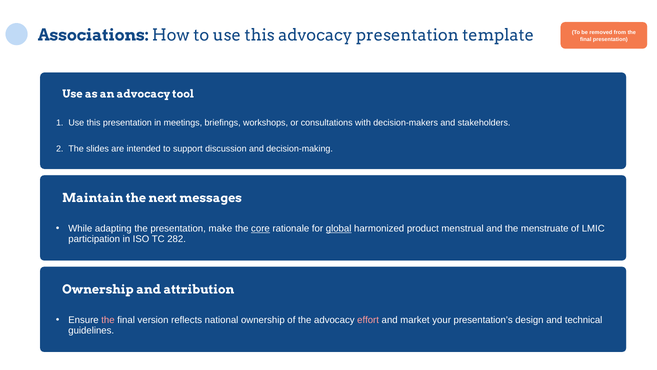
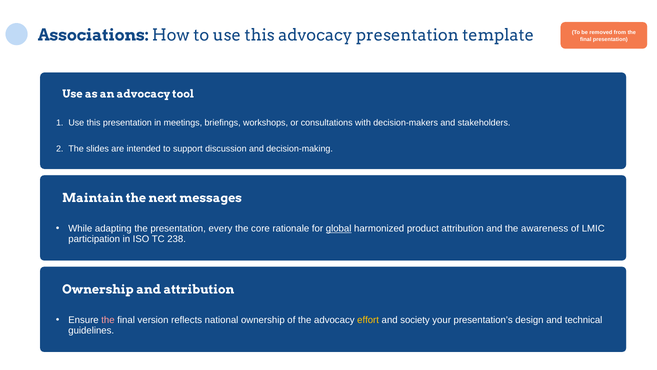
make: make -> every
core underline: present -> none
product menstrual: menstrual -> attribution
menstruate: menstruate -> awareness
282: 282 -> 238
effort colour: pink -> yellow
market: market -> society
